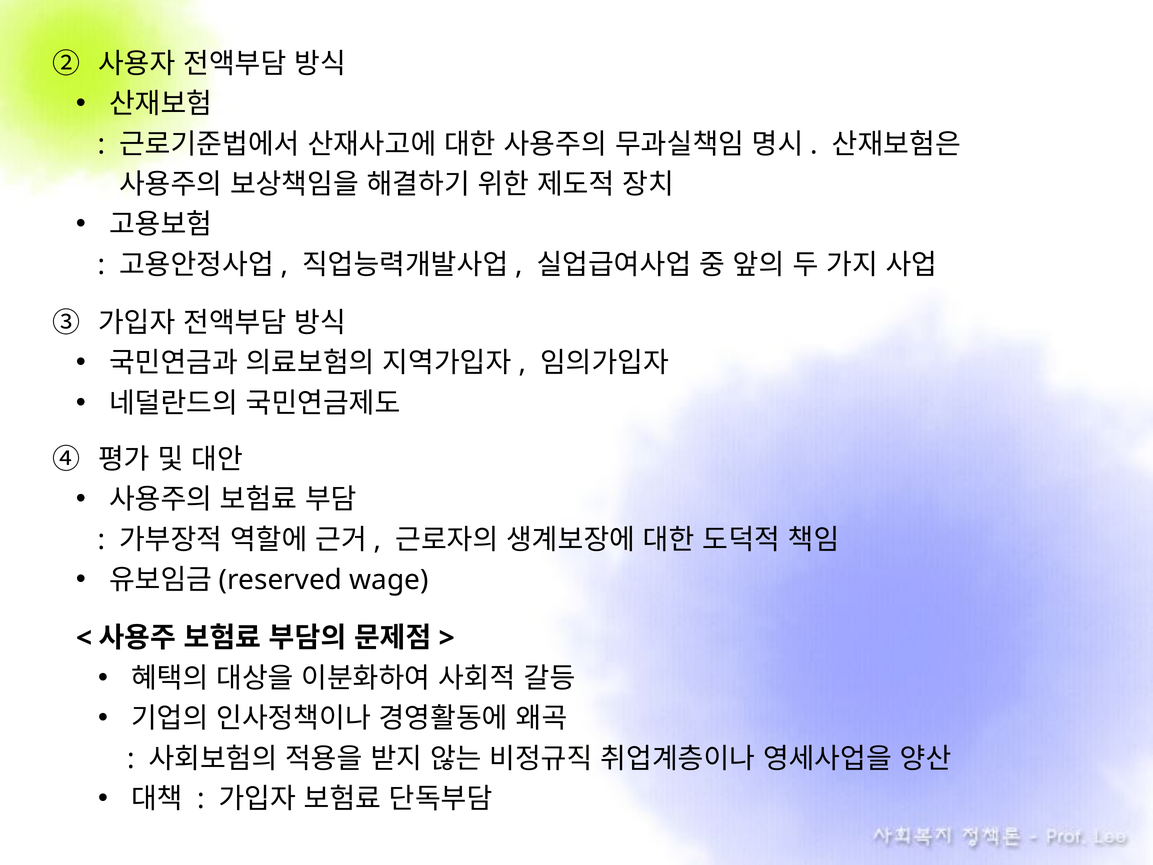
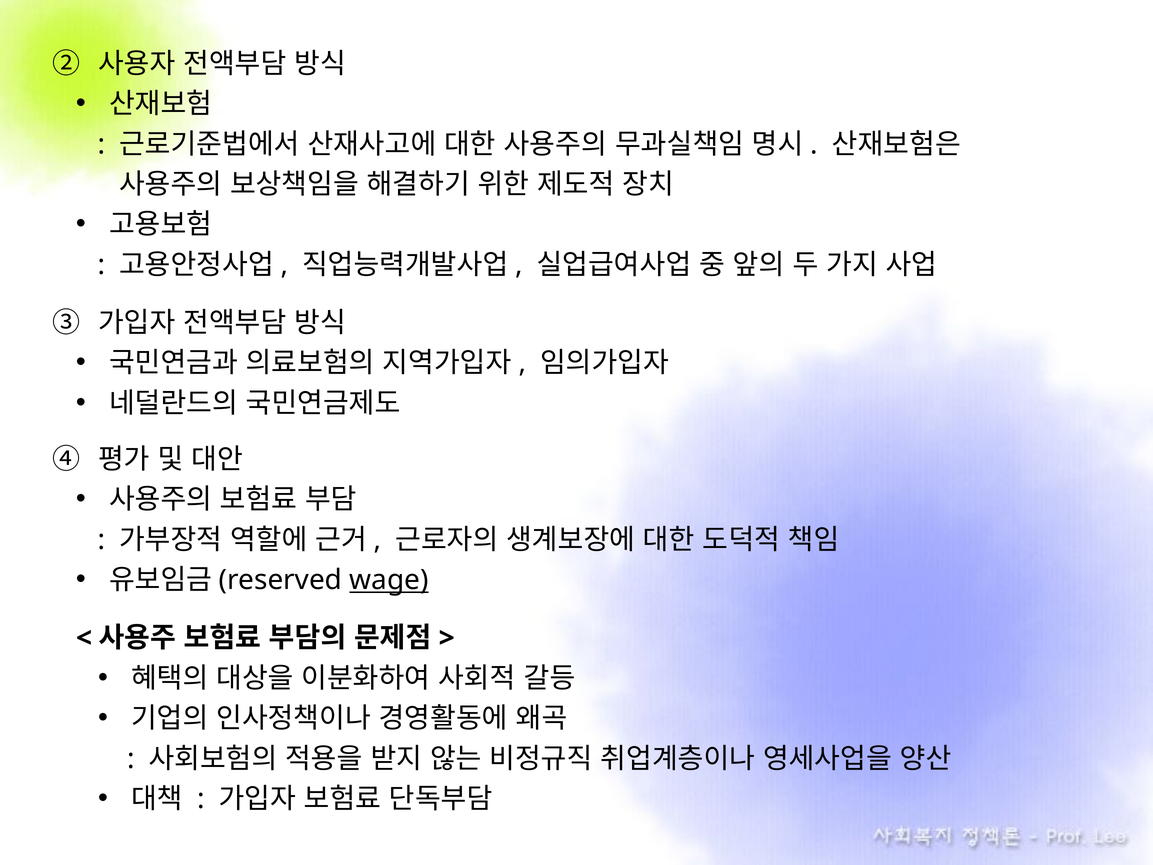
wage underline: none -> present
